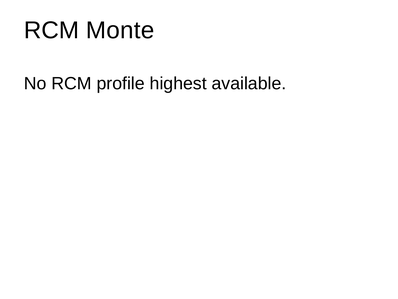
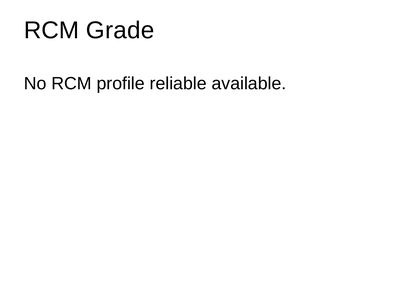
Monte: Monte -> Grade
highest: highest -> reliable
